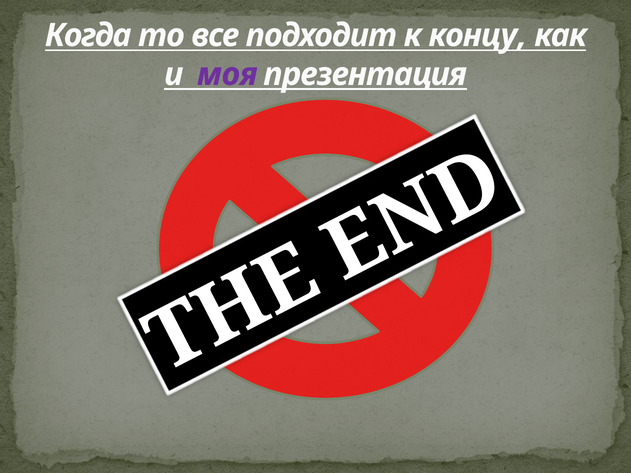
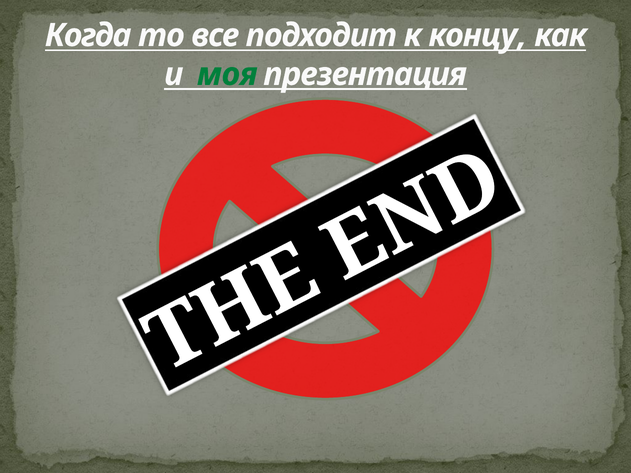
моя colour: purple -> green
